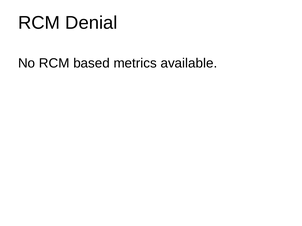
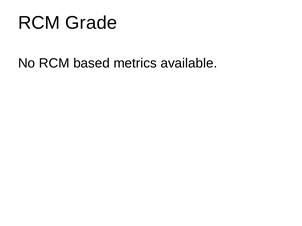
Denial: Denial -> Grade
